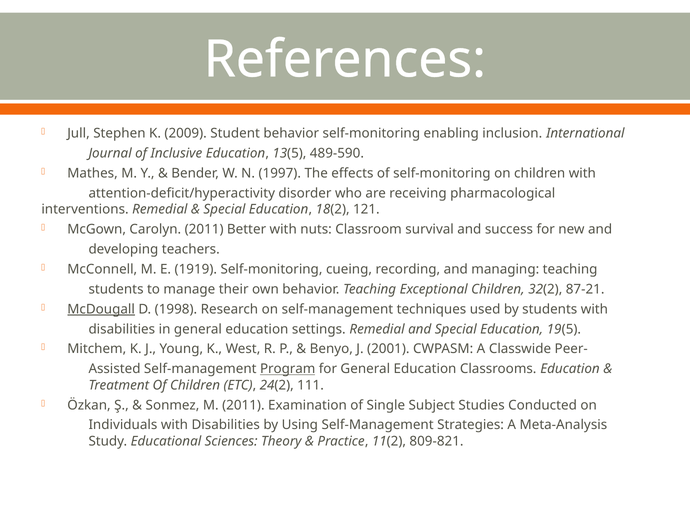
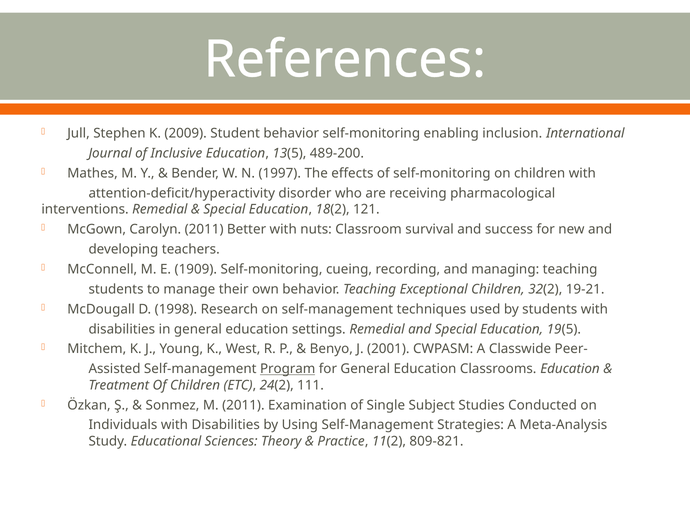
489-590: 489-590 -> 489-200
1919: 1919 -> 1909
87-21: 87-21 -> 19-21
McDougall underline: present -> none
